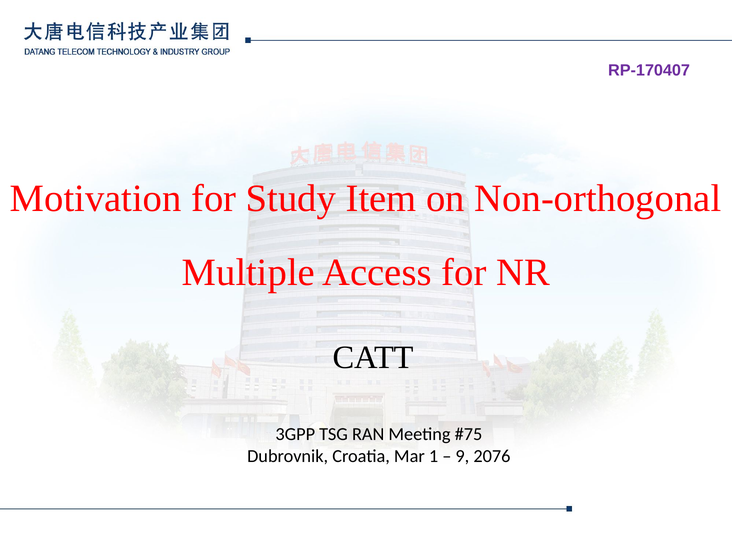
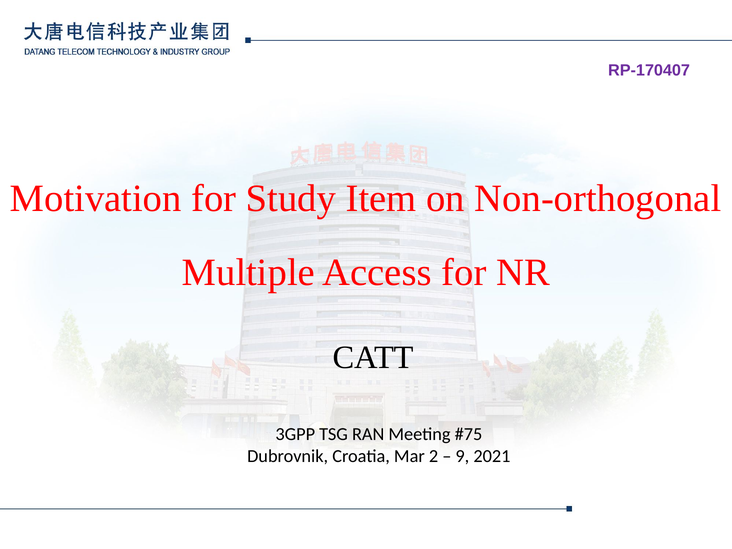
1: 1 -> 2
2076: 2076 -> 2021
